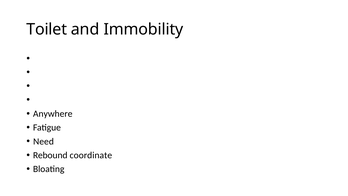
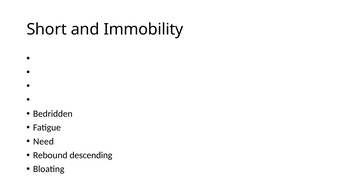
Toilet: Toilet -> Short
Anywhere: Anywhere -> Bedridden
coordinate: coordinate -> descending
